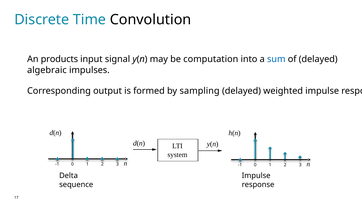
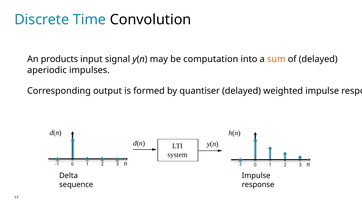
sum colour: blue -> orange
algebraic: algebraic -> aperiodic
sampling: sampling -> quantiser
